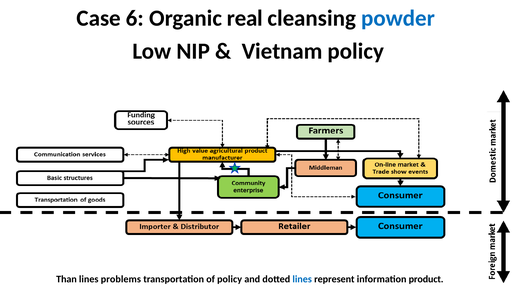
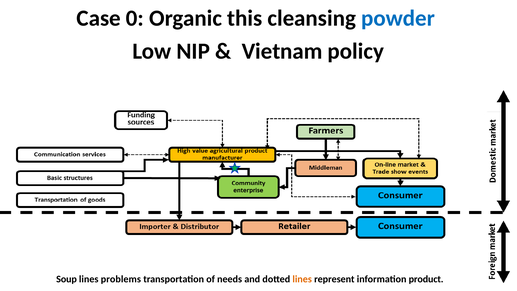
6: 6 -> 0
real: real -> this
Than: Than -> Soup
of policy: policy -> needs
lines at (302, 279) colour: blue -> orange
